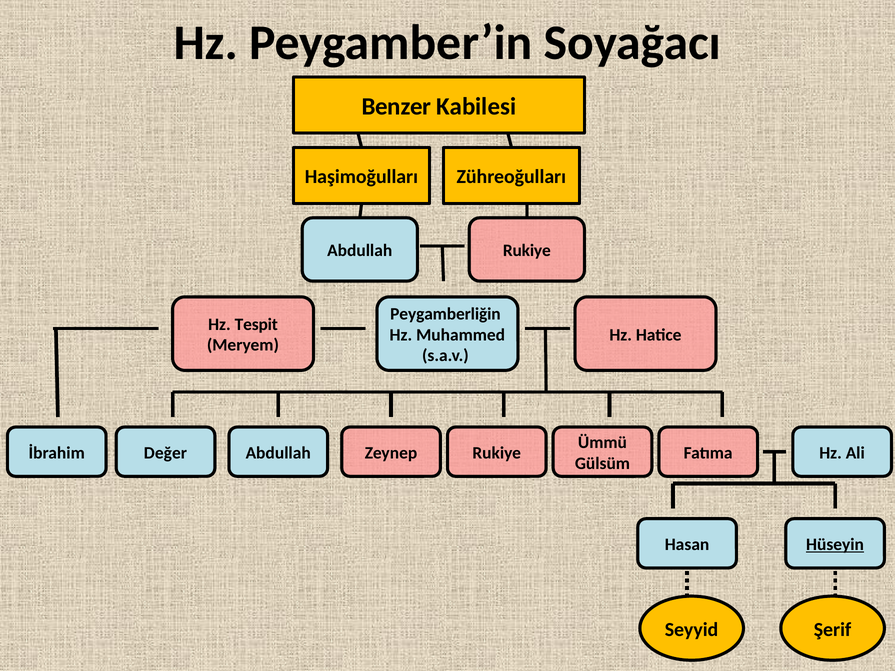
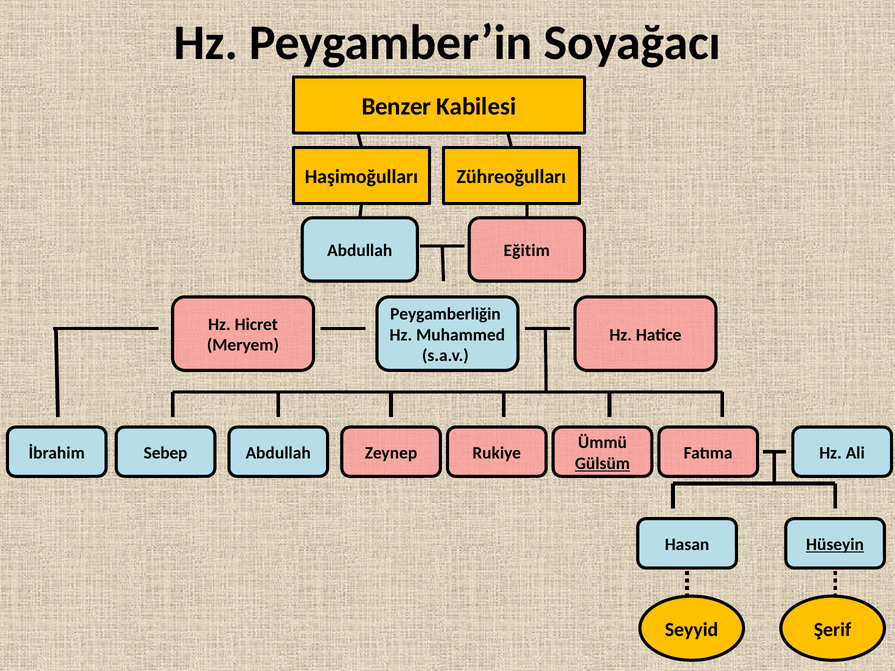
Abdullah Rukiye: Rukiye -> Eğitim
Tespit: Tespit -> Hicret
Değer: Değer -> Sebep
Gülsüm underline: none -> present
